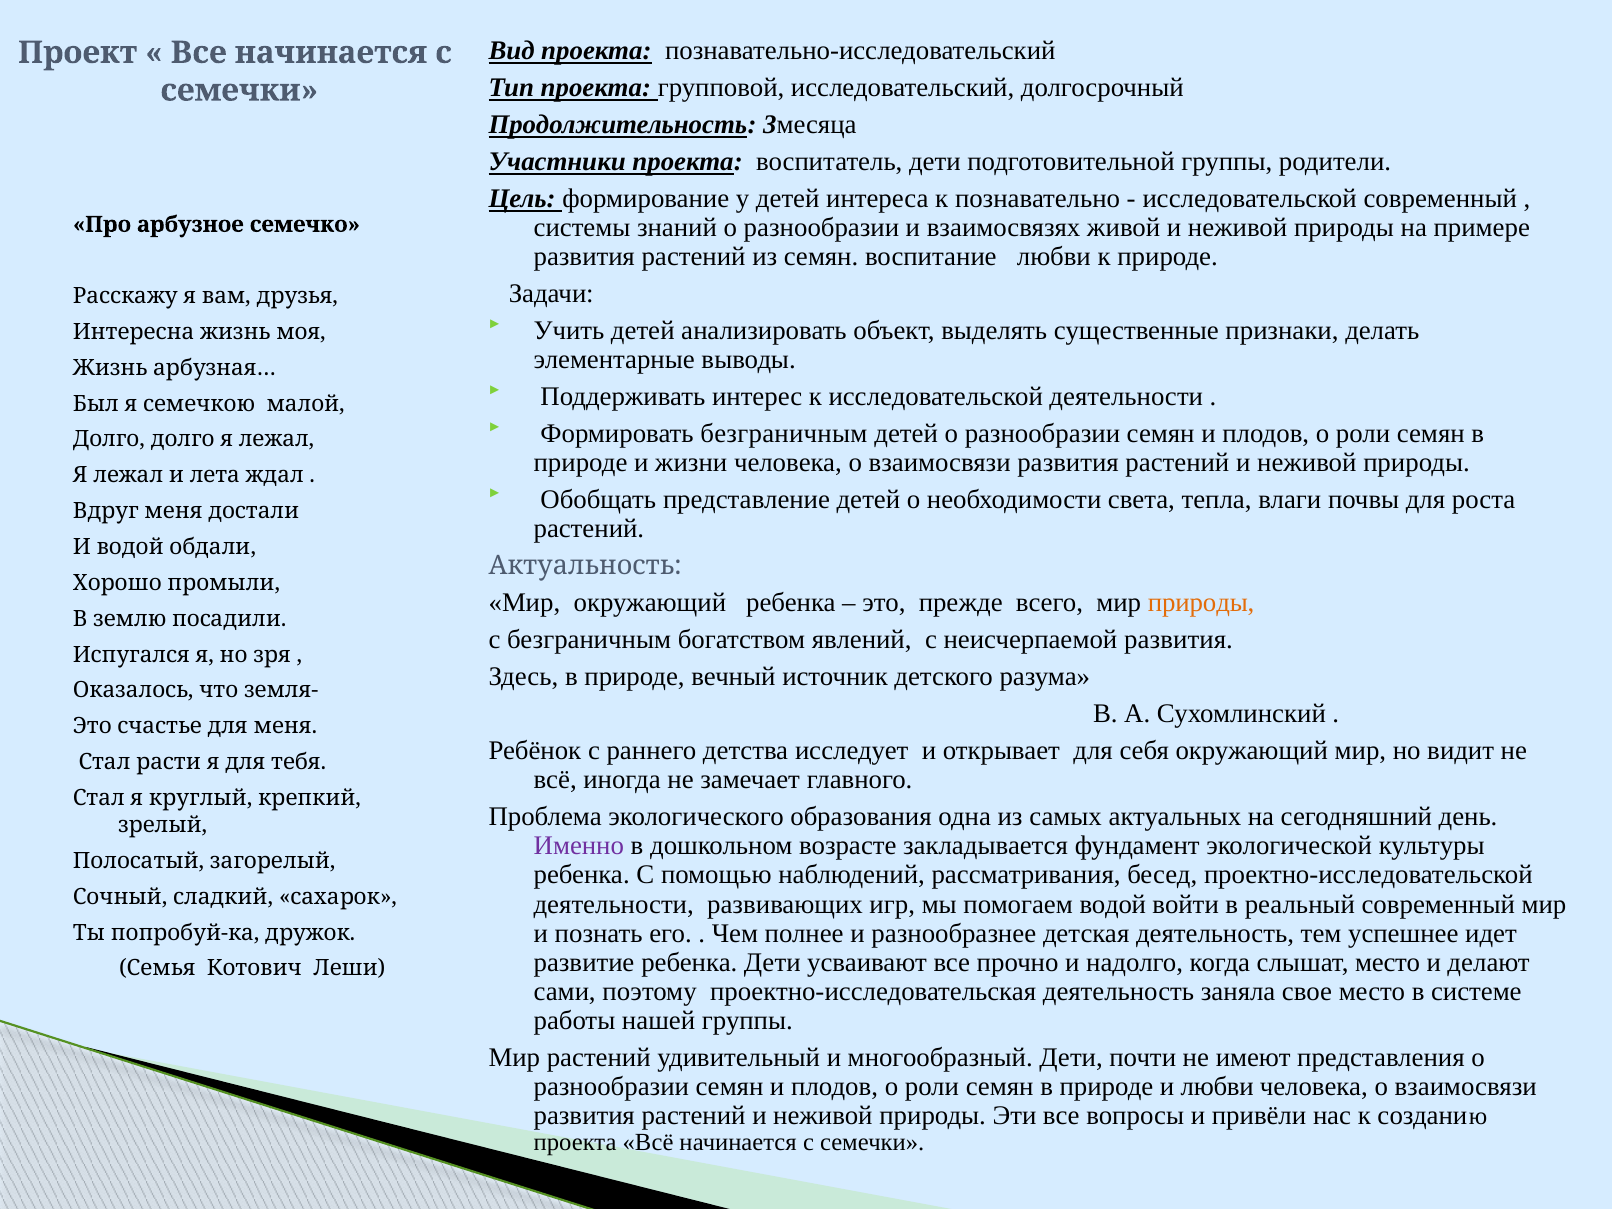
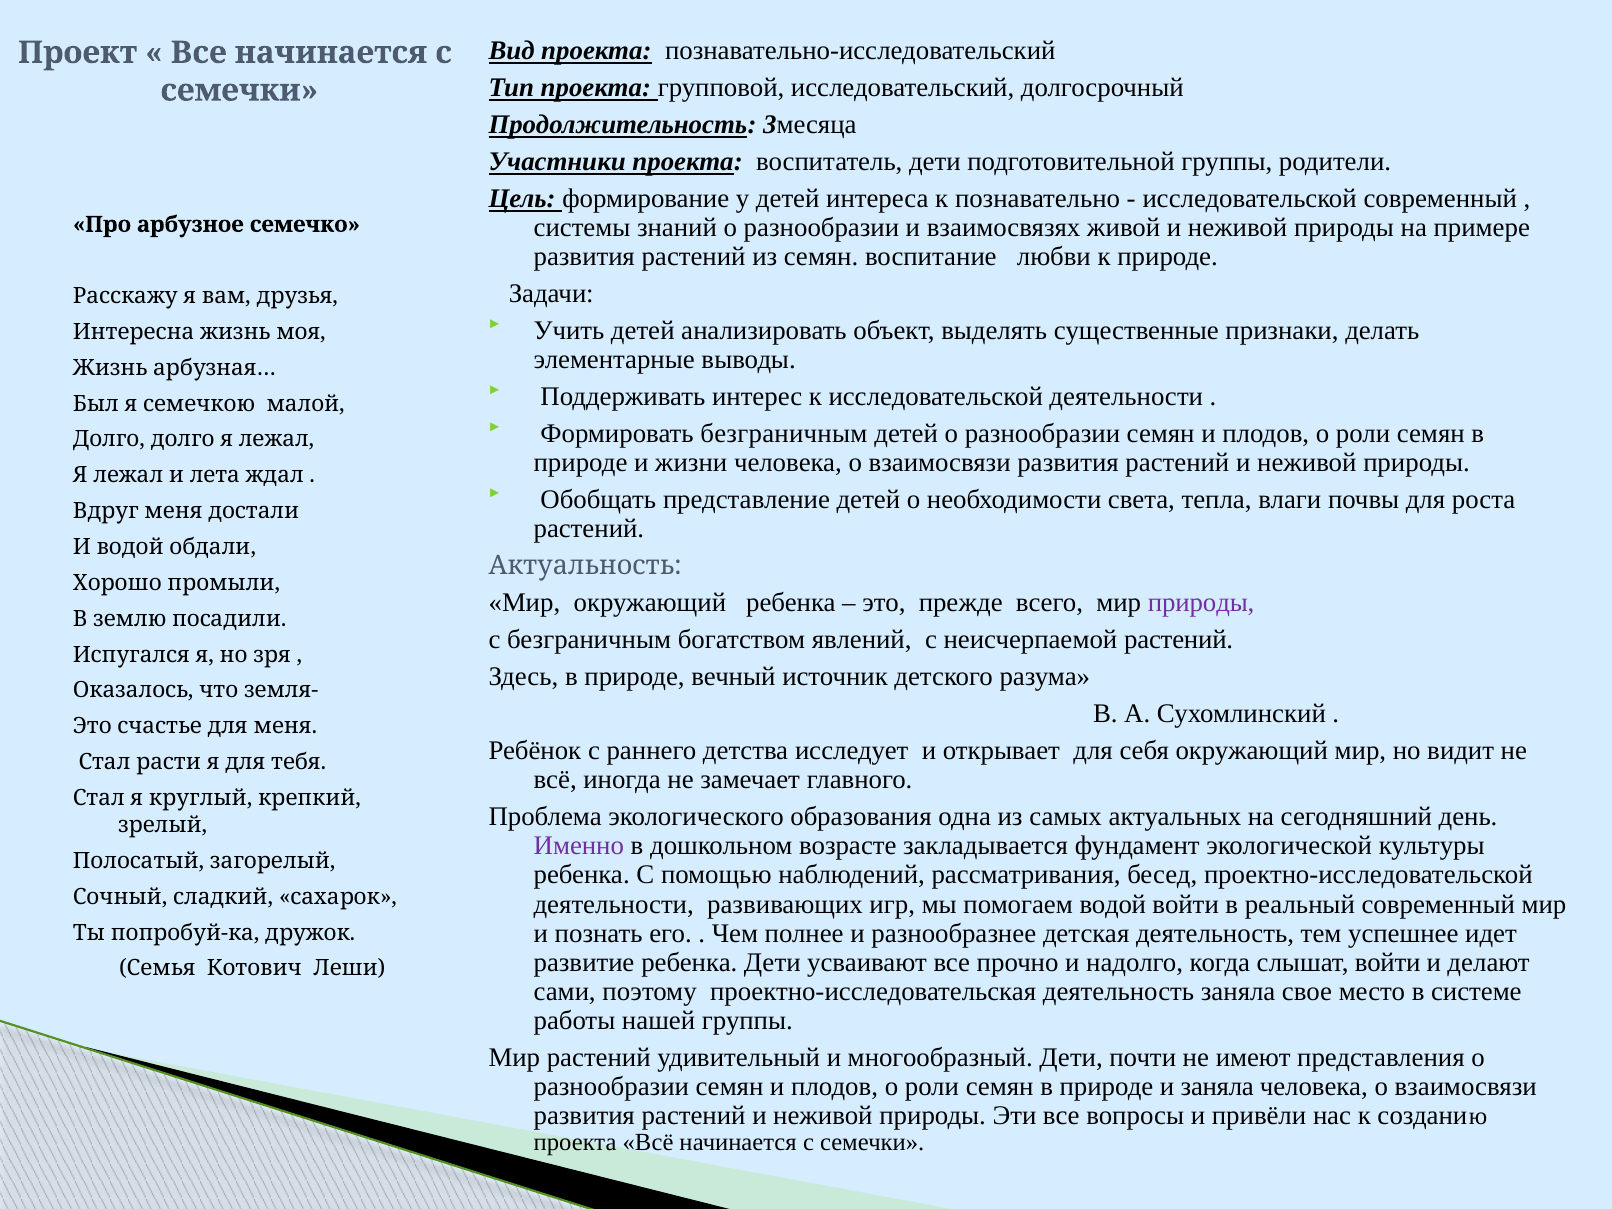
природы at (1201, 603) colour: orange -> purple
неисчерпаемой развития: развития -> растений
слышат место: место -> войти
и любви: любви -> заняла
